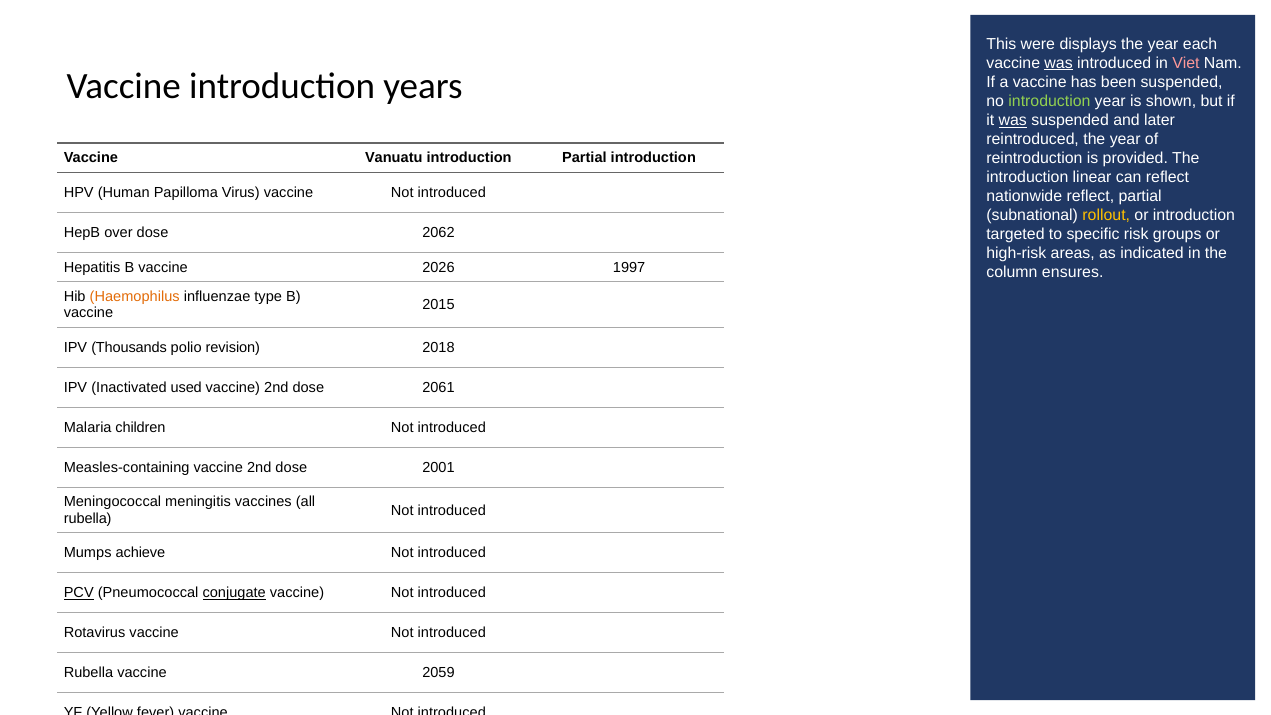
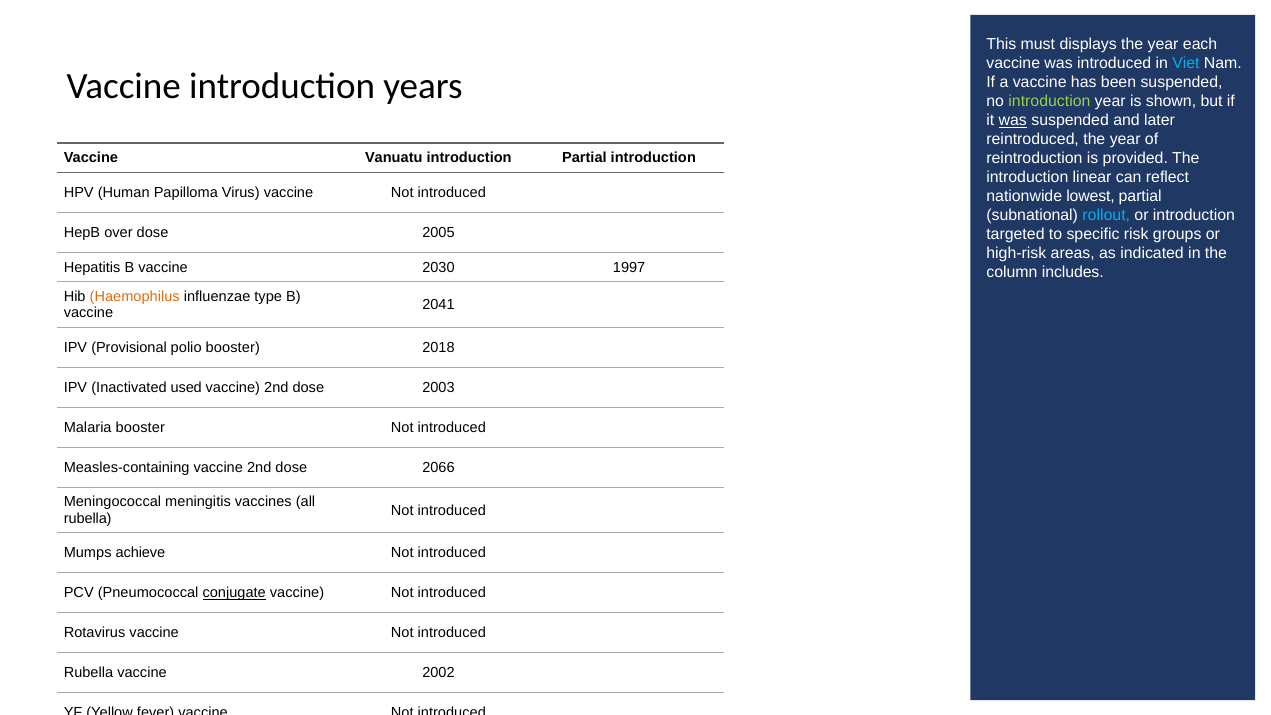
were: were -> must
was at (1059, 63) underline: present -> none
Viet colour: pink -> light blue
nationwide reflect: reflect -> lowest
rollout colour: yellow -> light blue
2062: 2062 -> 2005
2026: 2026 -> 2030
ensures: ensures -> includes
2015: 2015 -> 2041
Thousands: Thousands -> Provisional
polio revision: revision -> booster
2061: 2061 -> 2003
Malaria children: children -> booster
2001: 2001 -> 2066
PCV underline: present -> none
2059: 2059 -> 2002
